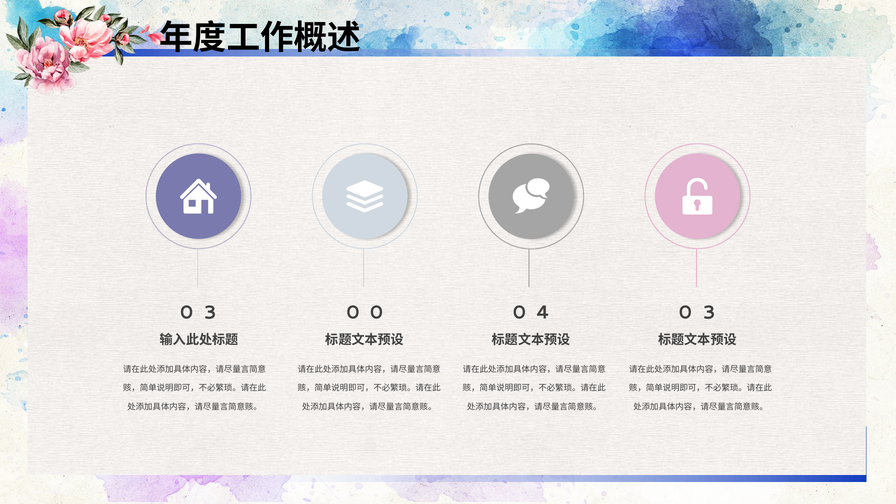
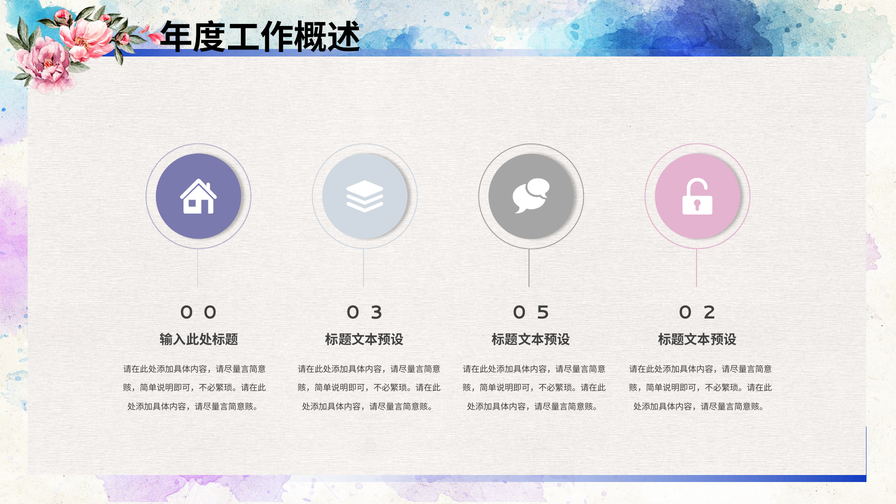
3 at (210, 313): 3 -> 0
0 0: 0 -> 3
4: 4 -> 5
3 at (709, 313): 3 -> 2
